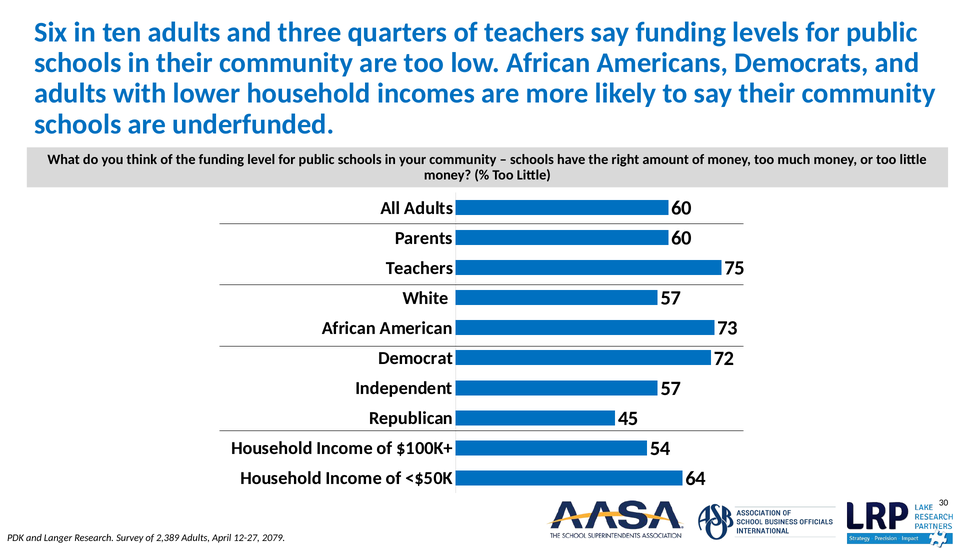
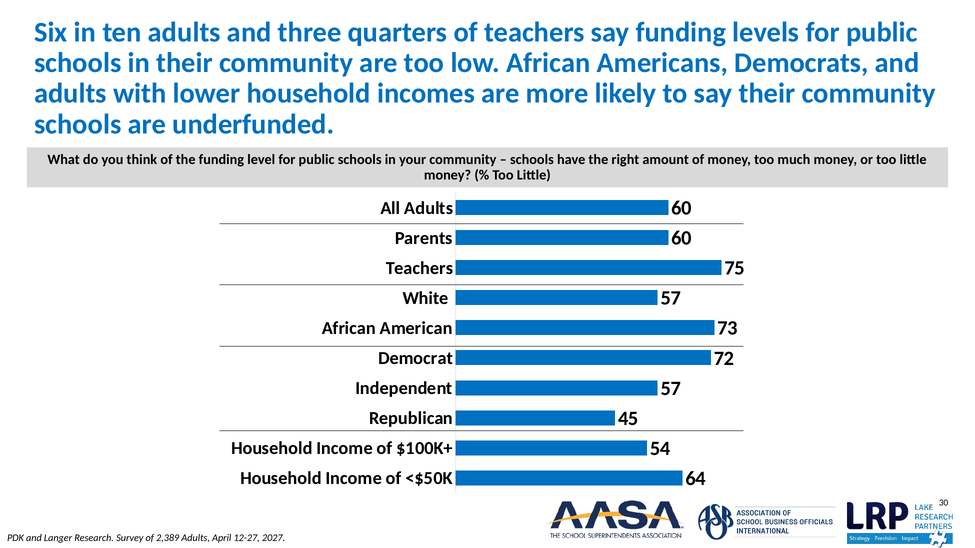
2079: 2079 -> 2027
